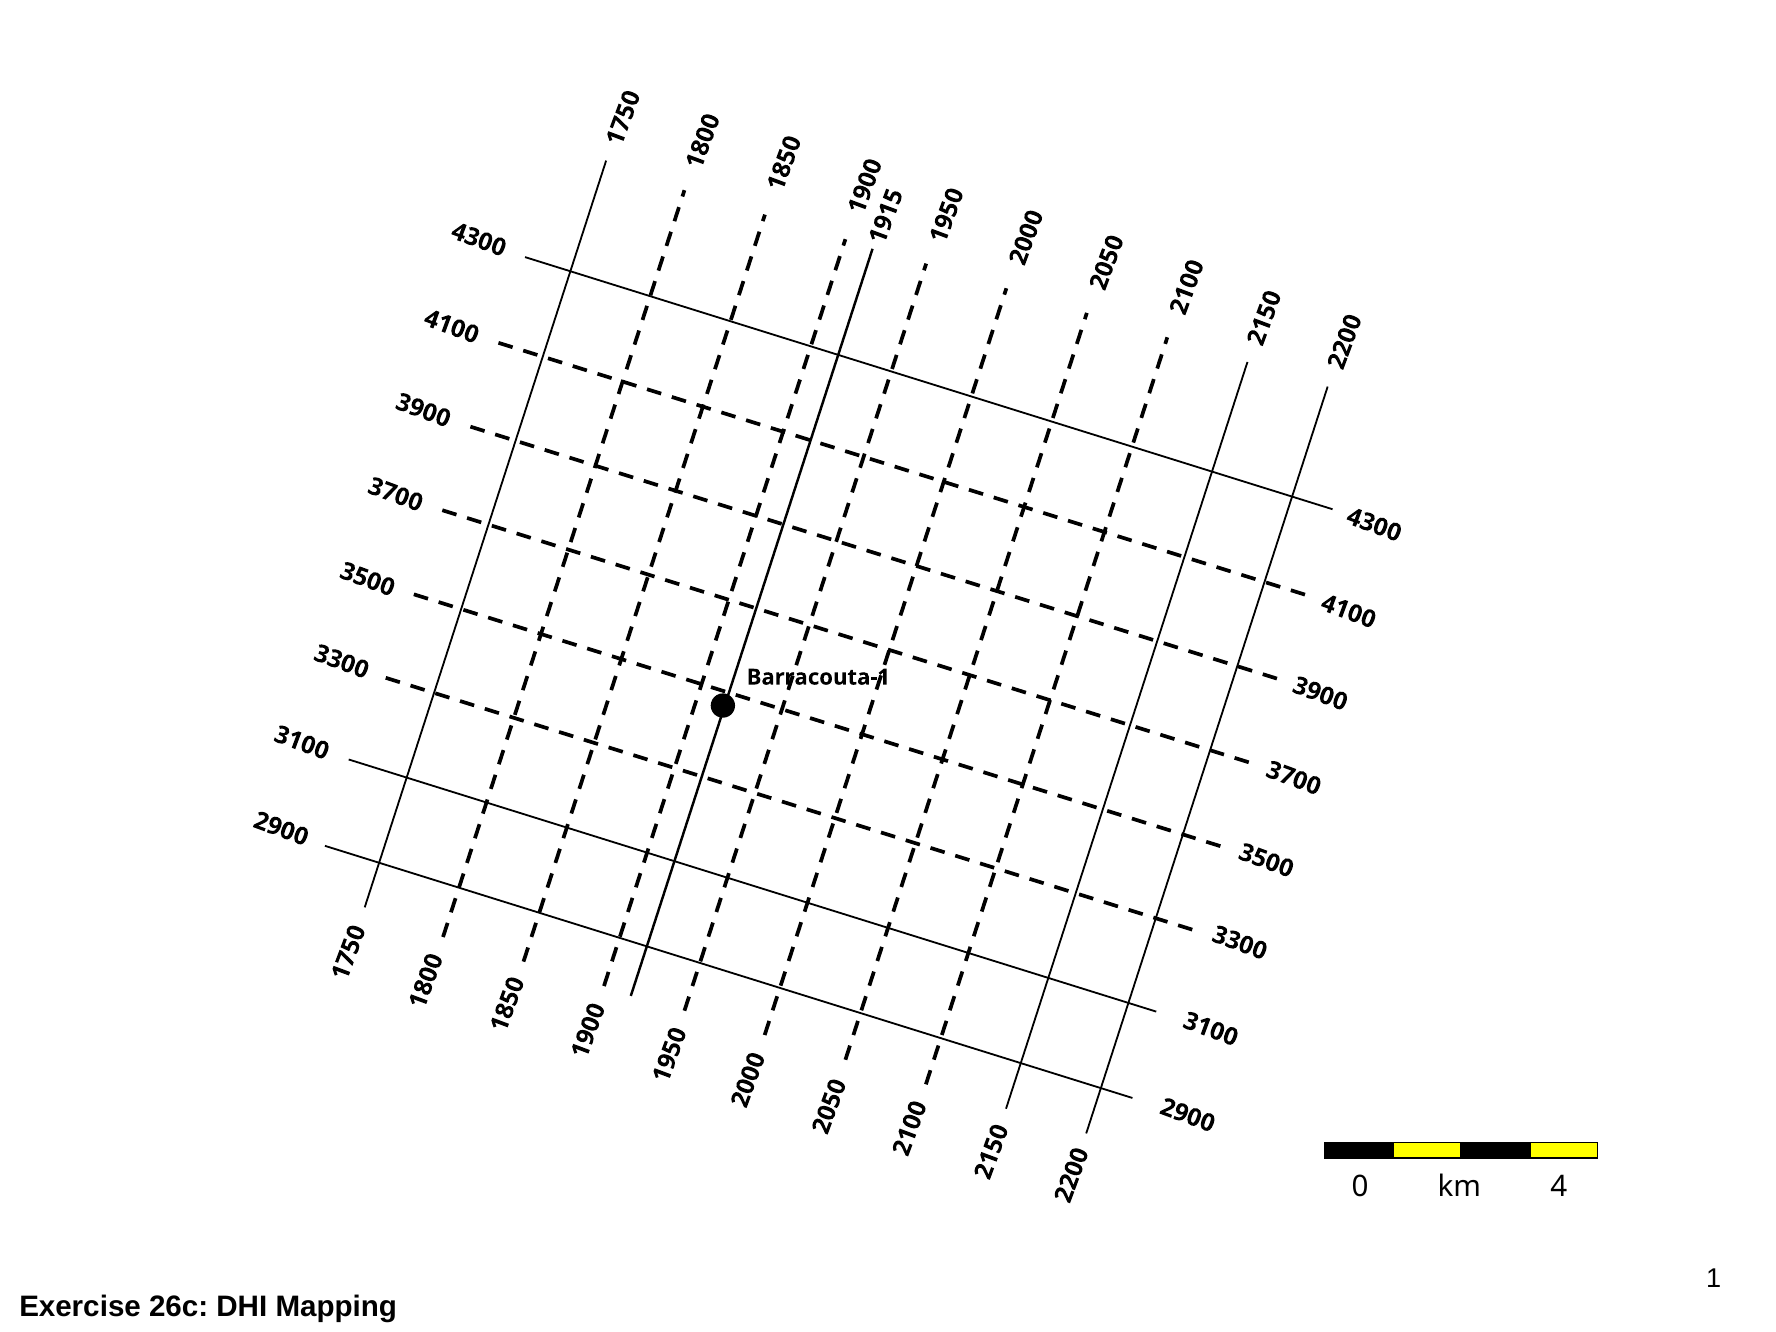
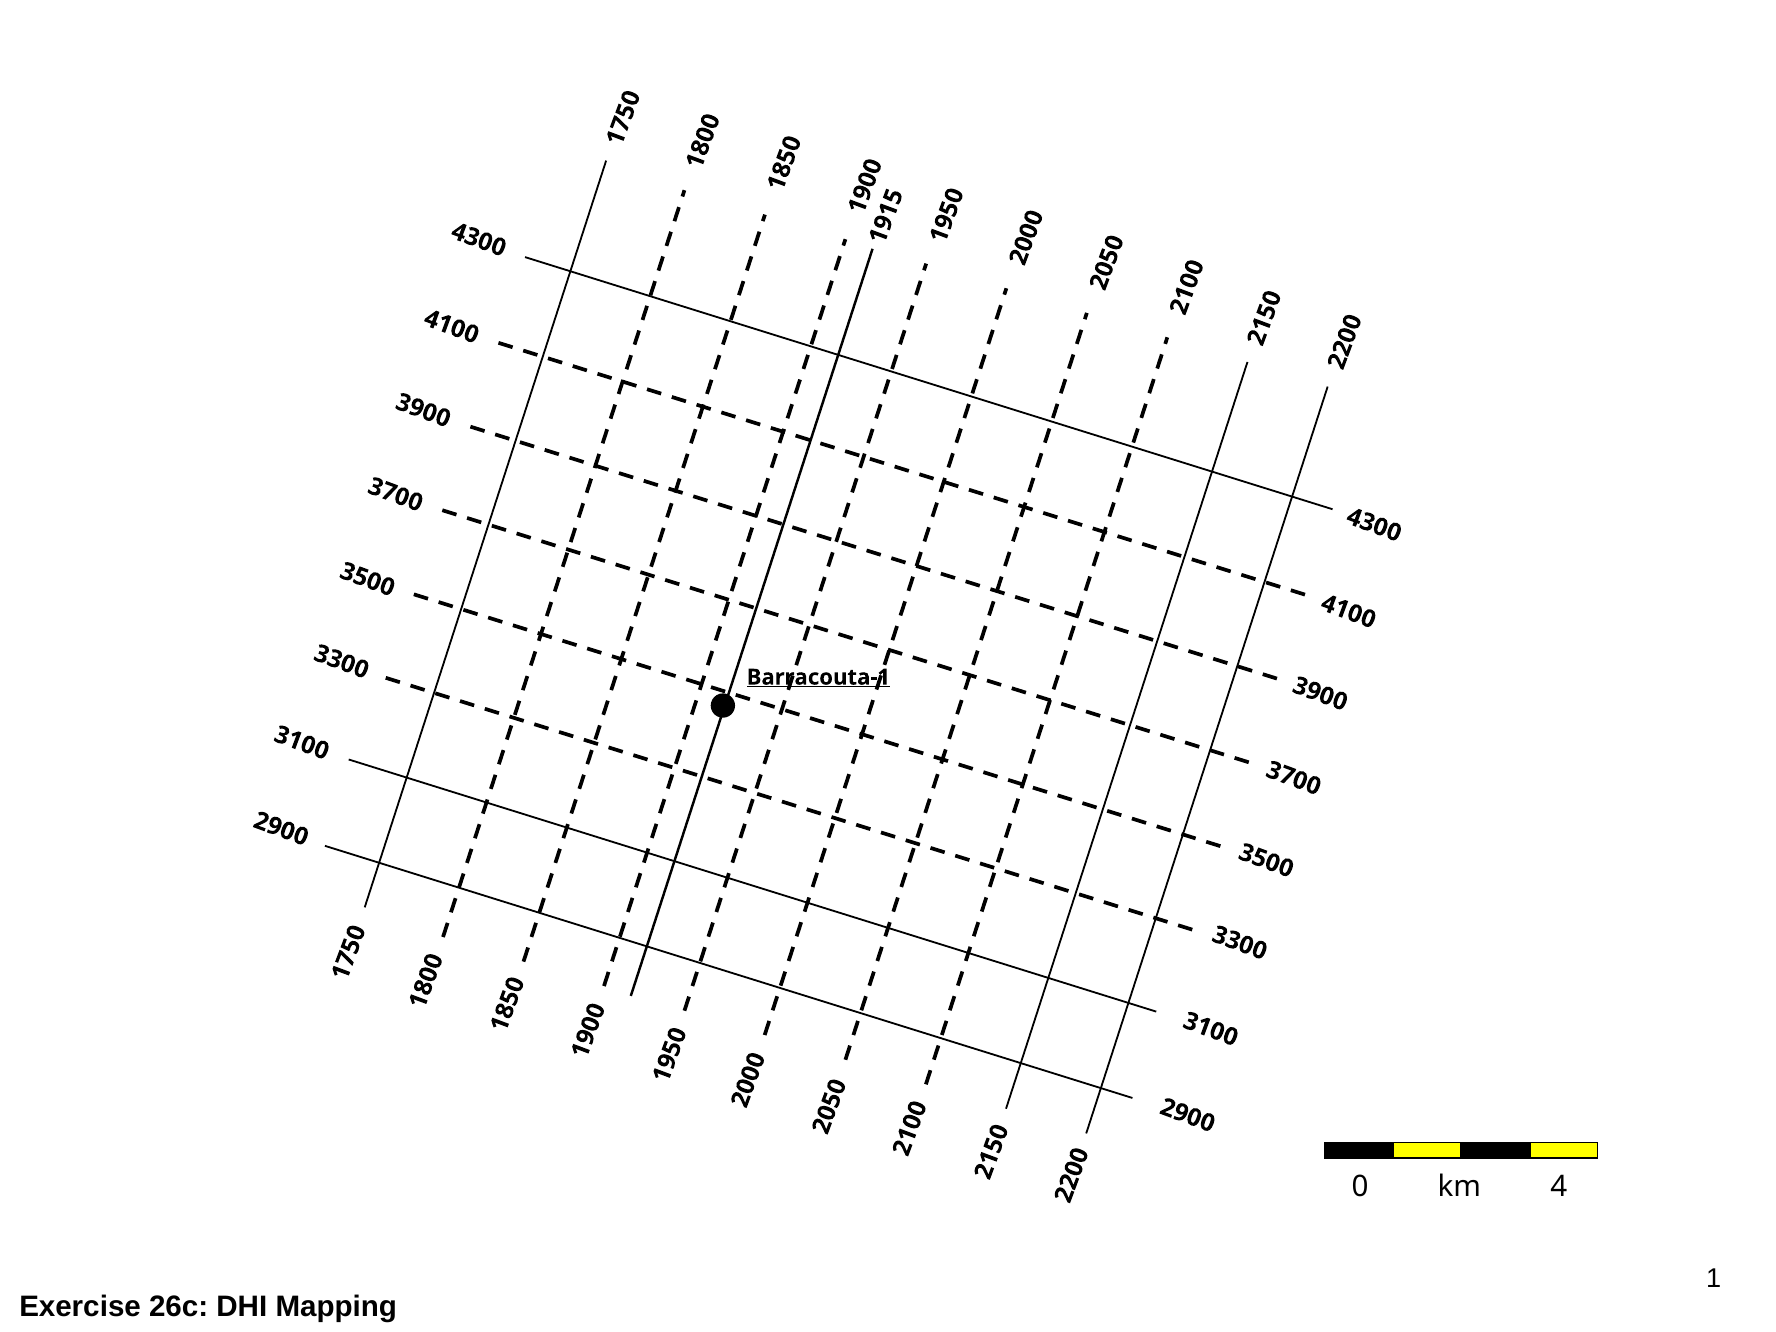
Barracouta-1 underline: none -> present
